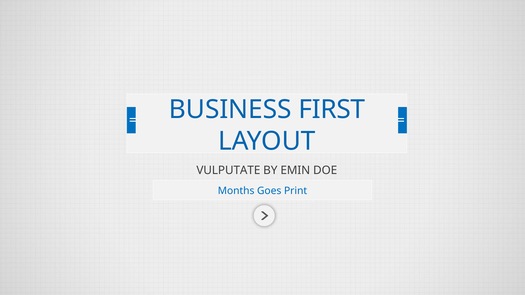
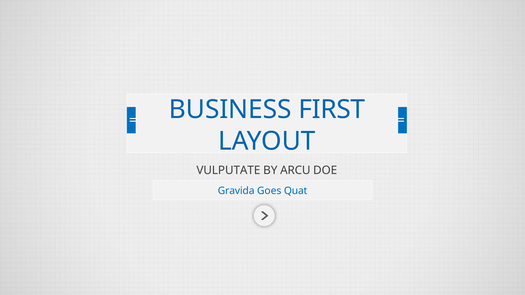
EMIN: EMIN -> ARCU
Months: Months -> Gravida
Print: Print -> Quat
